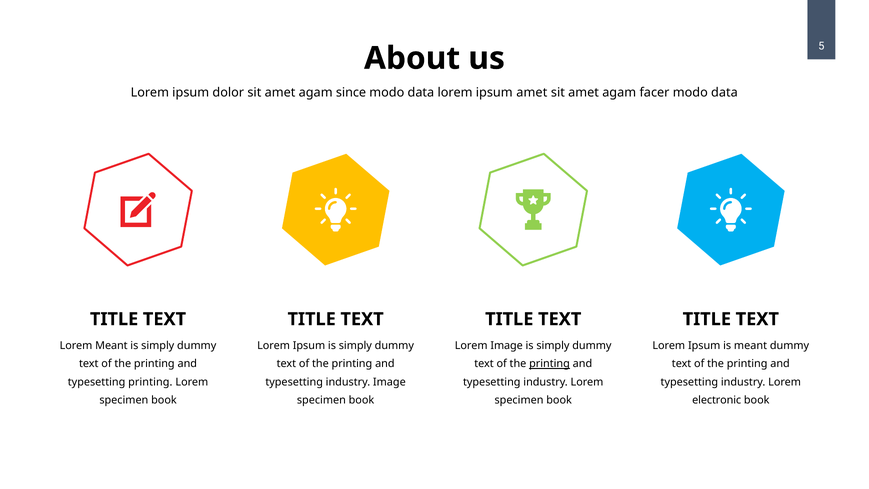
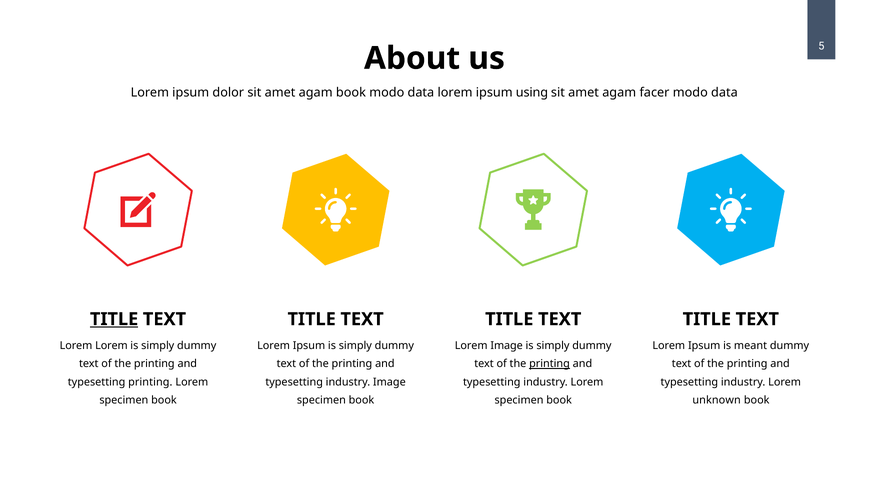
agam since: since -> book
ipsum amet: amet -> using
TITLE at (114, 319) underline: none -> present
Lorem Meant: Meant -> Lorem
electronic: electronic -> unknown
